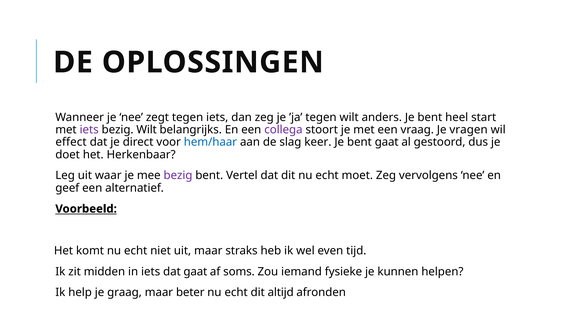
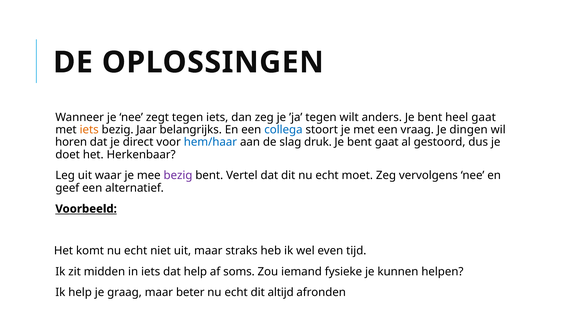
heel start: start -> gaat
iets at (89, 130) colour: purple -> orange
bezig Wilt: Wilt -> Jaar
collega colour: purple -> blue
vragen: vragen -> dingen
effect: effect -> horen
keer: keer -> druk
dat gaat: gaat -> help
